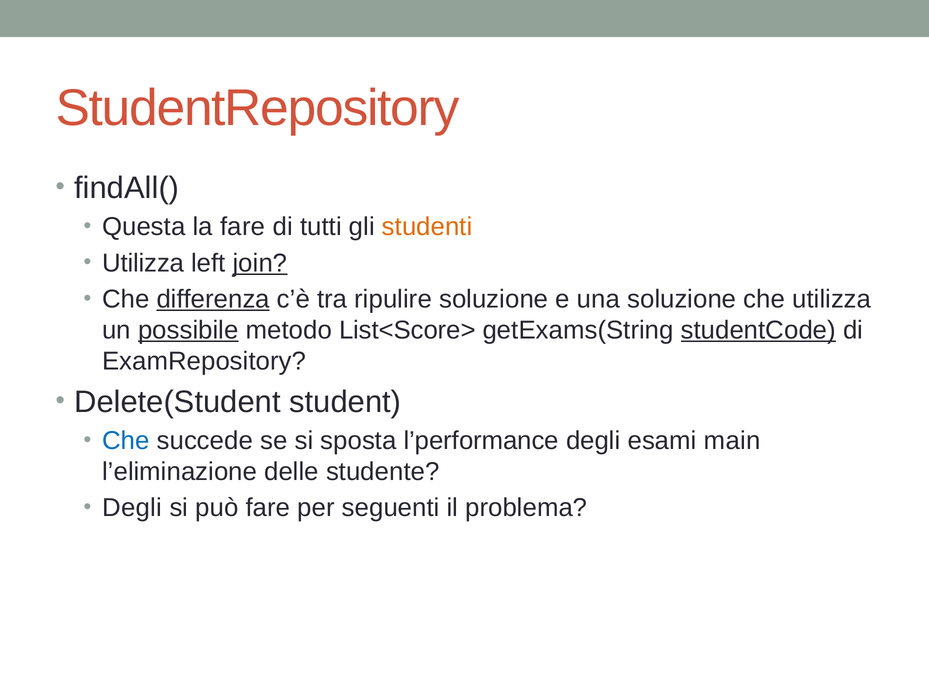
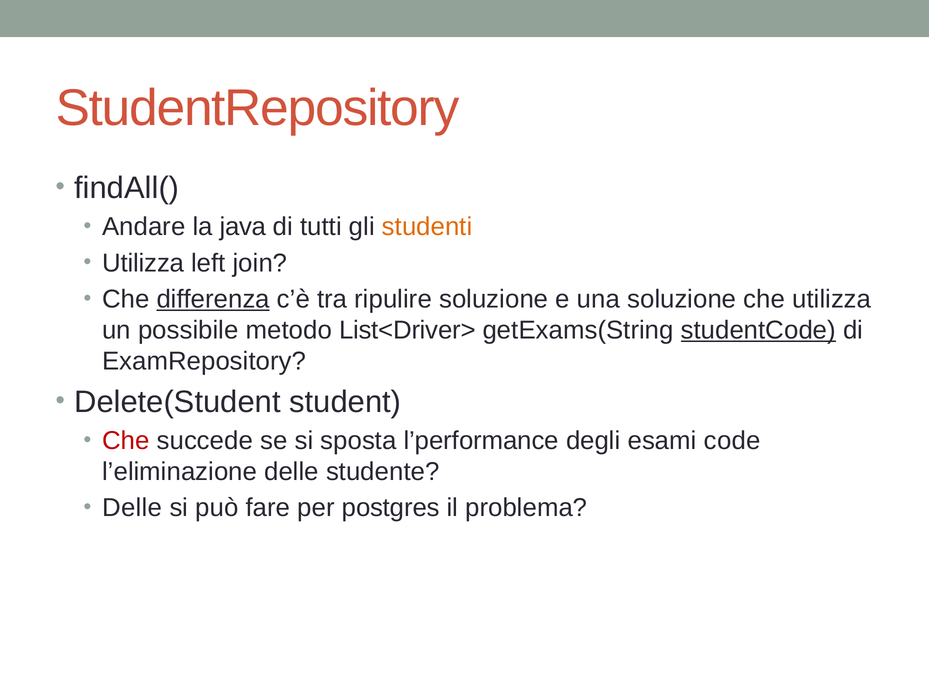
Questa: Questa -> Andare
la fare: fare -> java
join underline: present -> none
possibile underline: present -> none
List<Score>: List<Score> -> List<Driver>
Che at (126, 441) colour: blue -> red
main: main -> code
Degli at (132, 508): Degli -> Delle
seguenti: seguenti -> postgres
